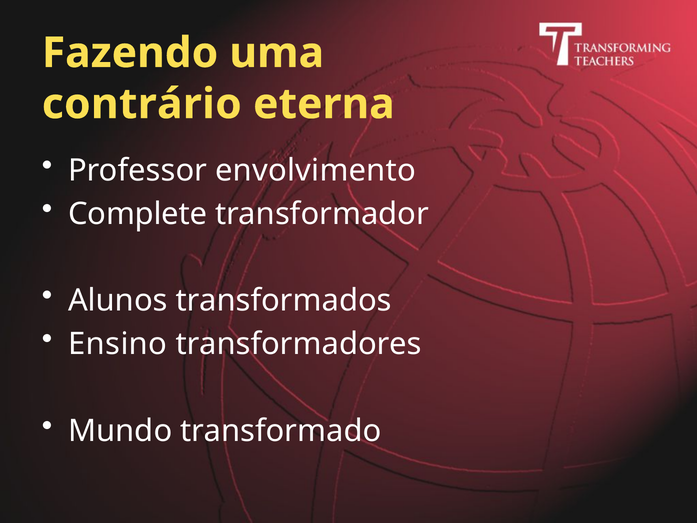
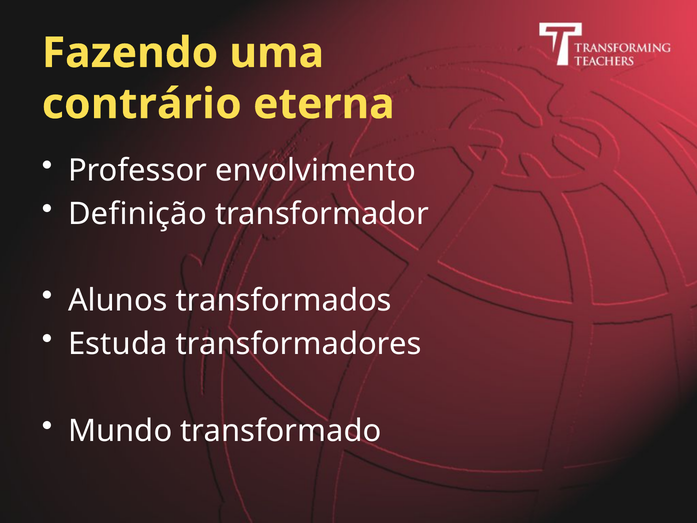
Complete: Complete -> Definição
Ensino: Ensino -> Estuda
